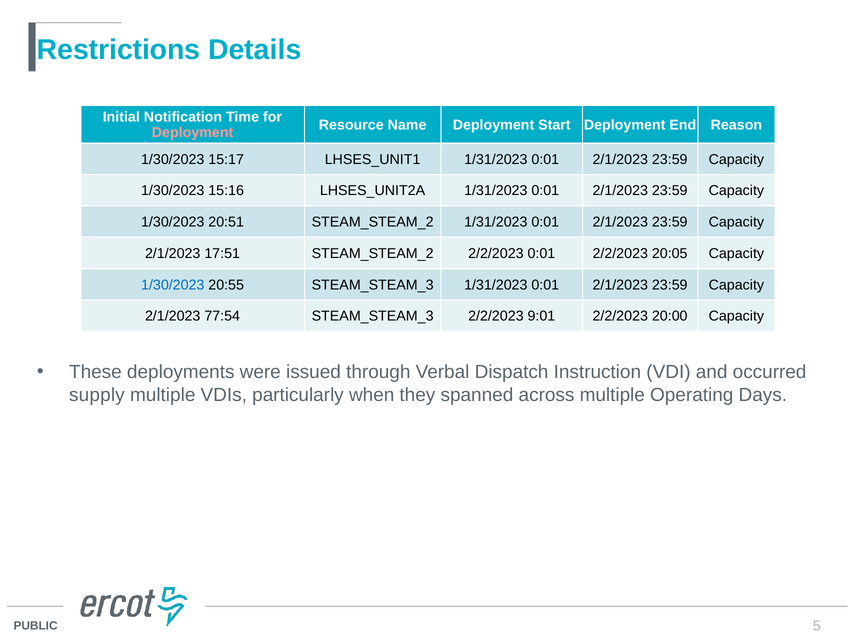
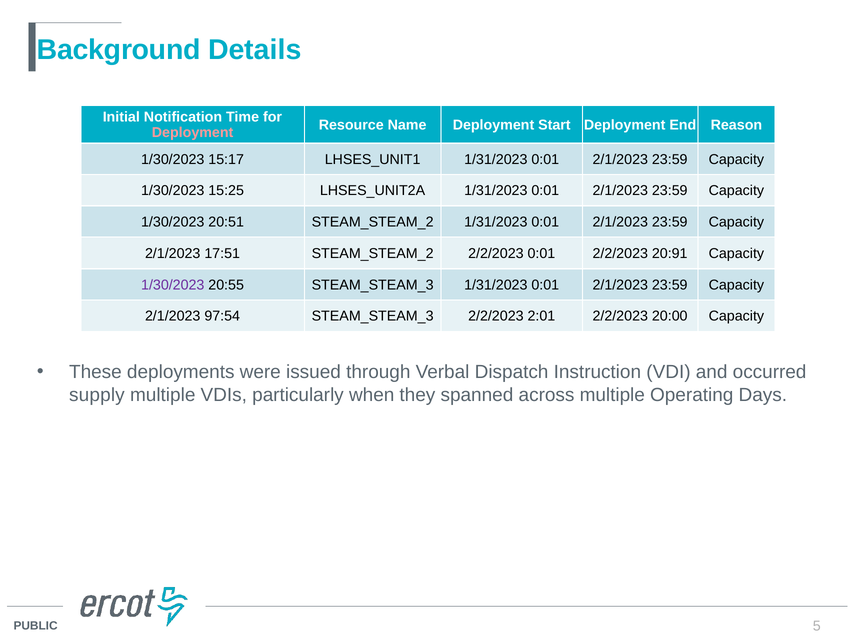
Restrictions: Restrictions -> Background
15:16: 15:16 -> 15:25
20:05: 20:05 -> 20:91
1/30/2023 at (173, 285) colour: blue -> purple
77:54: 77:54 -> 97:54
9:01: 9:01 -> 2:01
